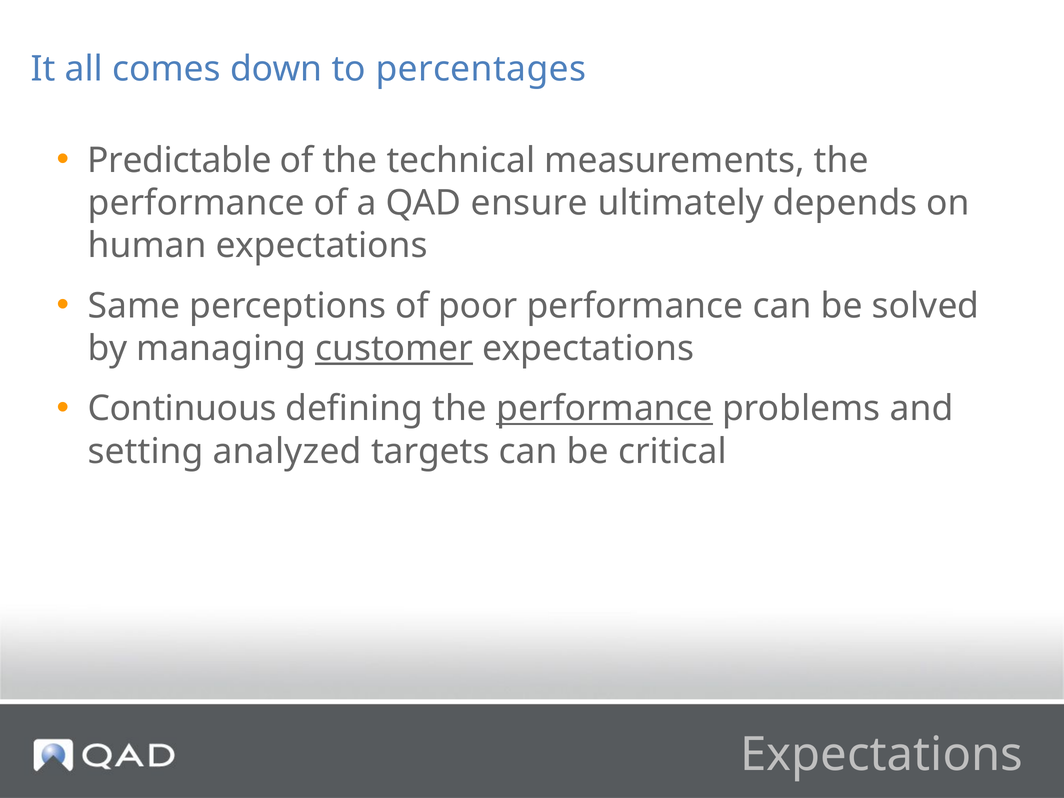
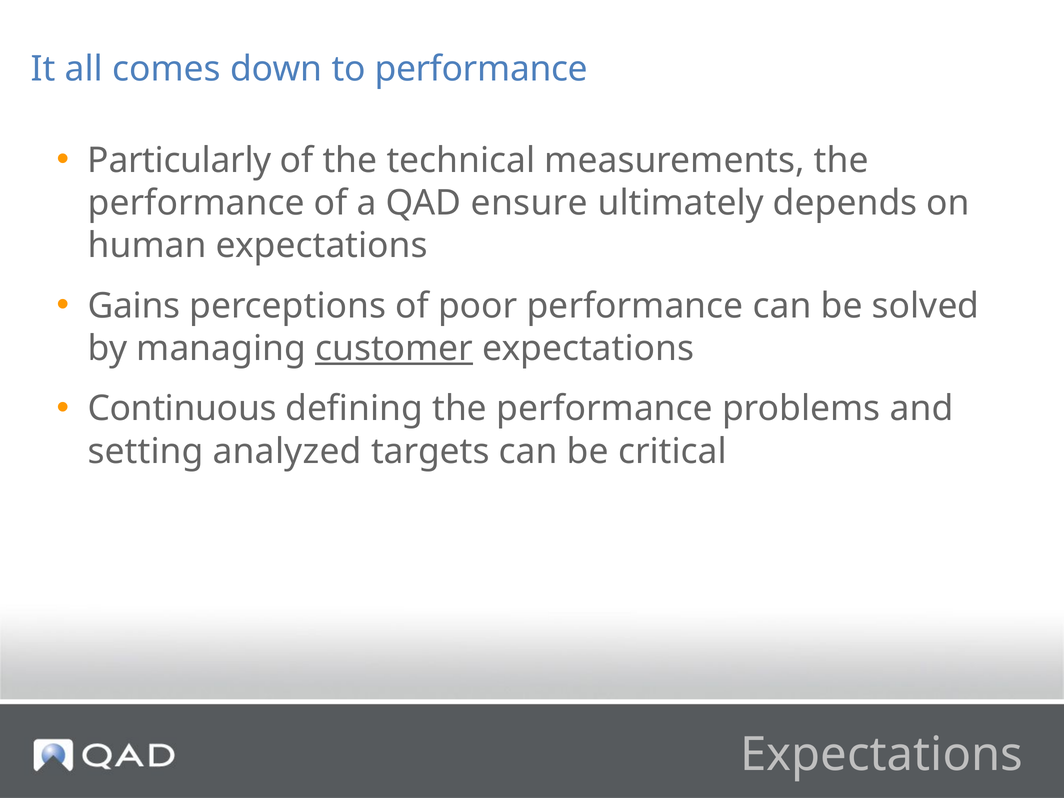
to percentages: percentages -> performance
Predictable: Predictable -> Particularly
Same: Same -> Gains
performance at (605, 409) underline: present -> none
